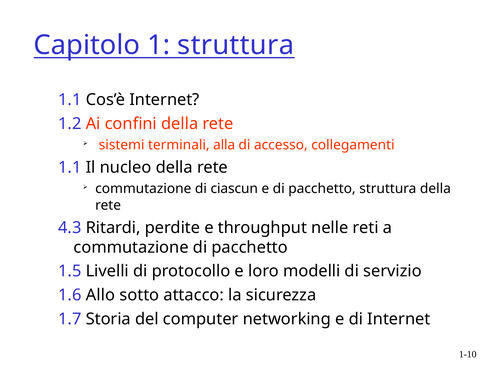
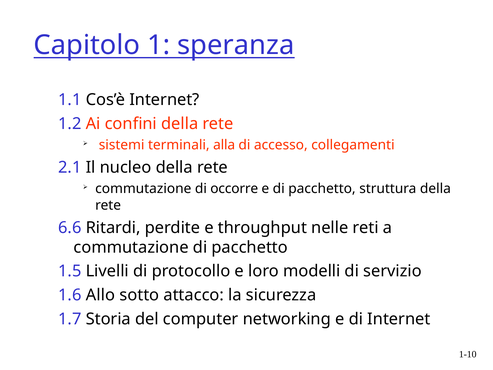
1 struttura: struttura -> speranza
1.1 at (70, 167): 1.1 -> 2.1
ciascun: ciascun -> occorre
4.3: 4.3 -> 6.6
